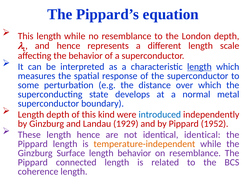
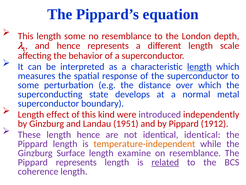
length while: while -> some
Length depth: depth -> effect
introduced colour: blue -> purple
1929: 1929 -> 1951
1952: 1952 -> 1912
length behavior: behavior -> examine
Pippard connected: connected -> represents
related underline: none -> present
